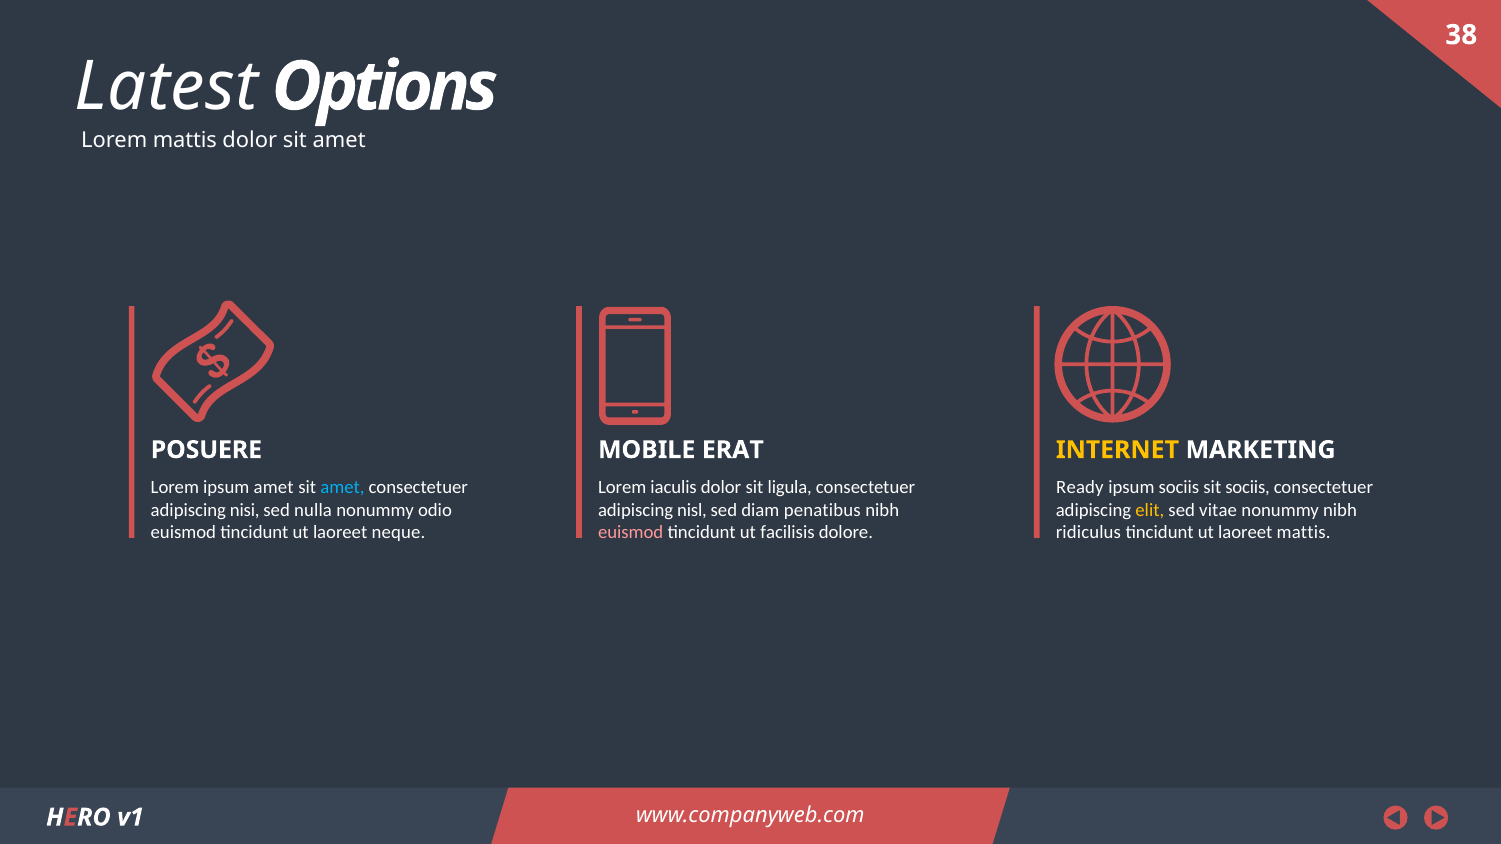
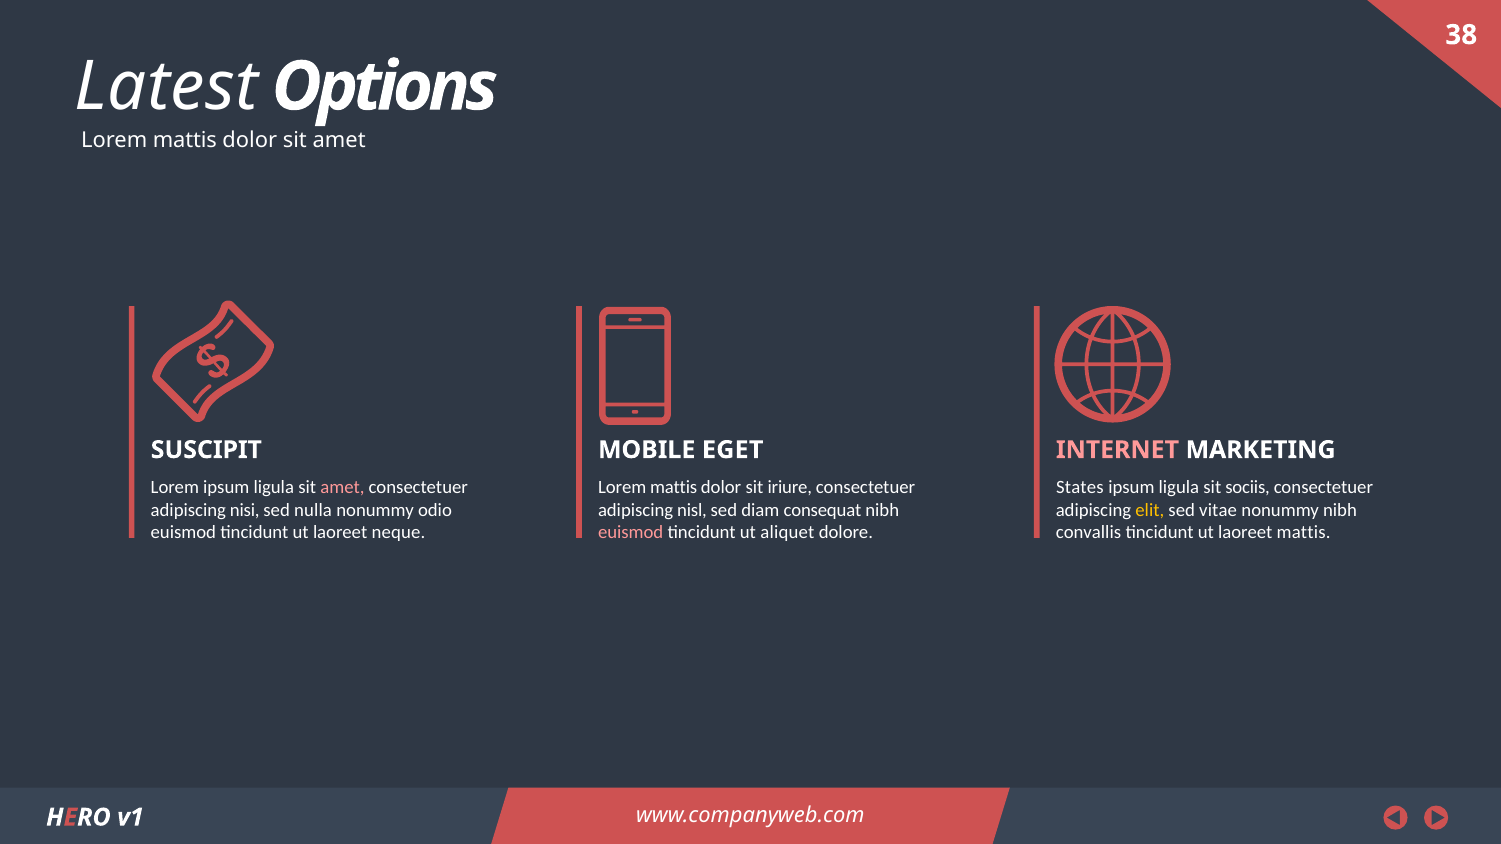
POSUERE: POSUERE -> SUSCIPIT
ERAT: ERAT -> EGET
INTERNET colour: yellow -> pink
Lorem ipsum amet: amet -> ligula
amet at (342, 487) colour: light blue -> pink
iaculis at (674, 487): iaculis -> mattis
ligula: ligula -> iriure
Ready: Ready -> States
sociis at (1179, 487): sociis -> ligula
penatibus: penatibus -> consequat
facilisis: facilisis -> aliquet
ridiculus: ridiculus -> convallis
